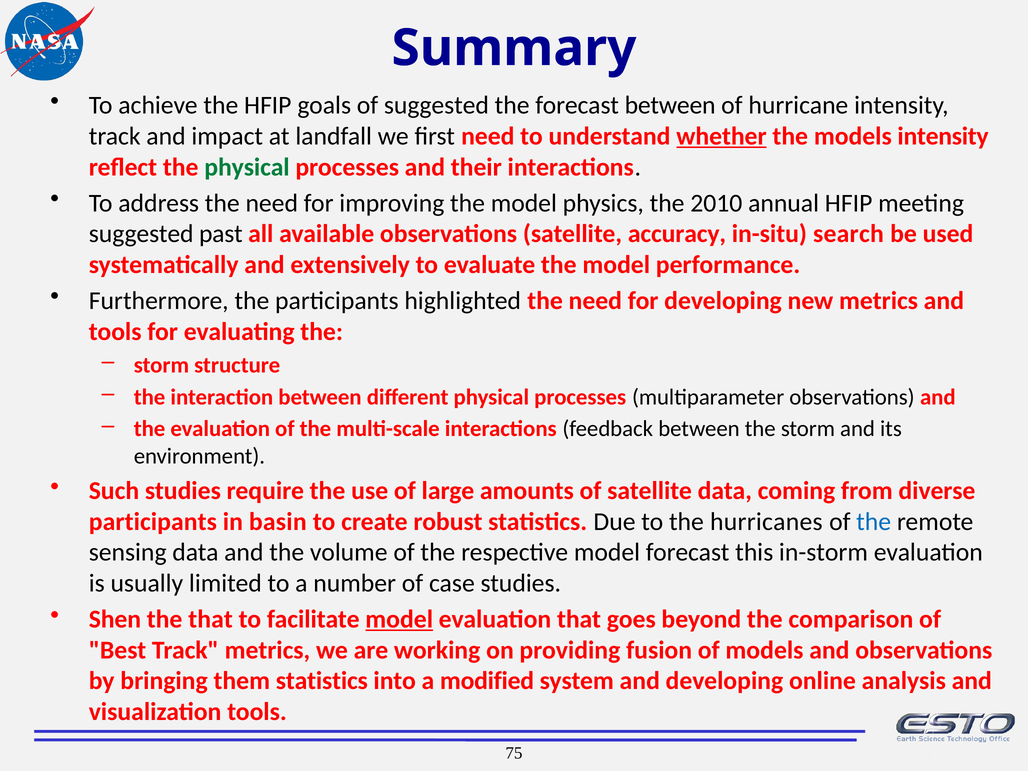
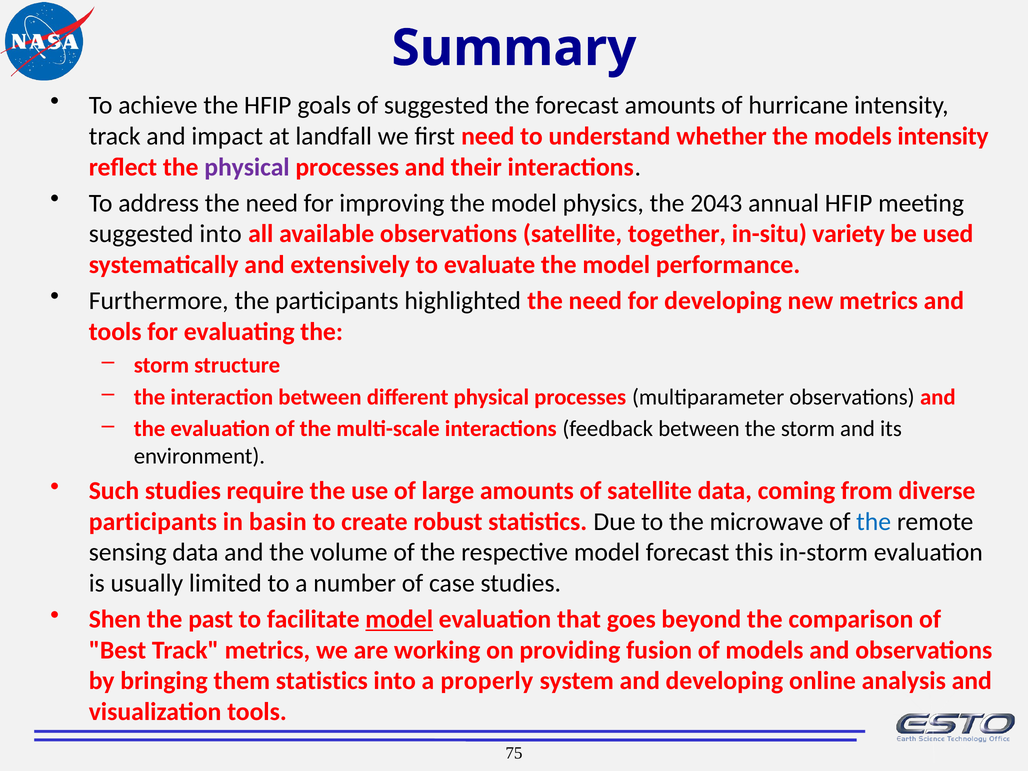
forecast between: between -> amounts
whether underline: present -> none
physical at (247, 167) colour: green -> purple
2010: 2010 -> 2043
suggested past: past -> into
accuracy: accuracy -> together
search: search -> variety
hurricanes: hurricanes -> microwave
the that: that -> past
modified: modified -> properly
